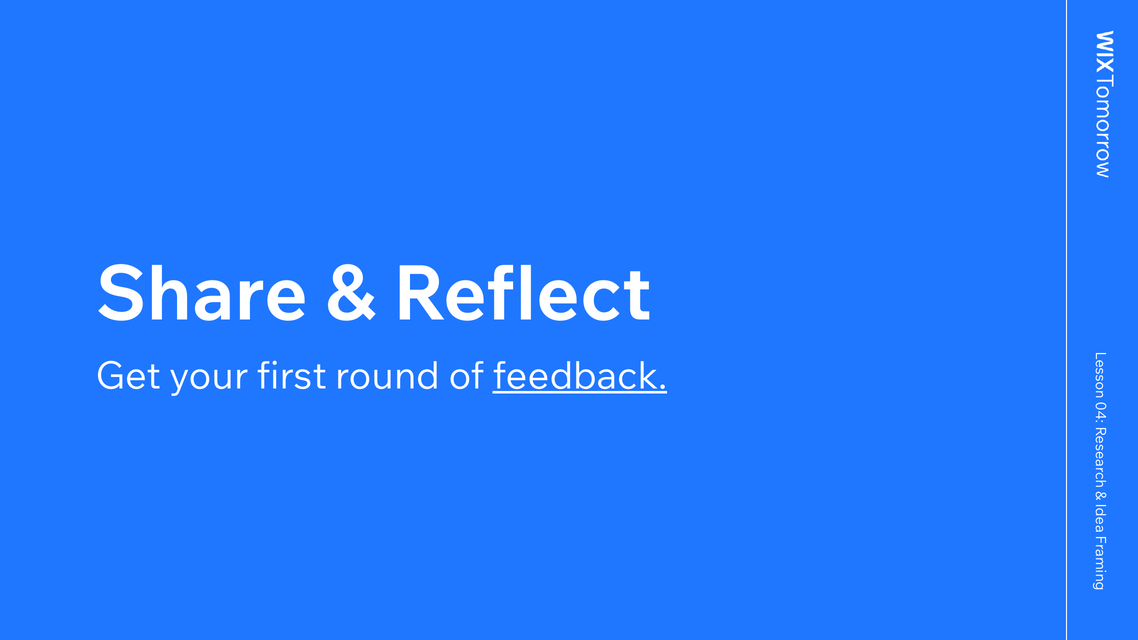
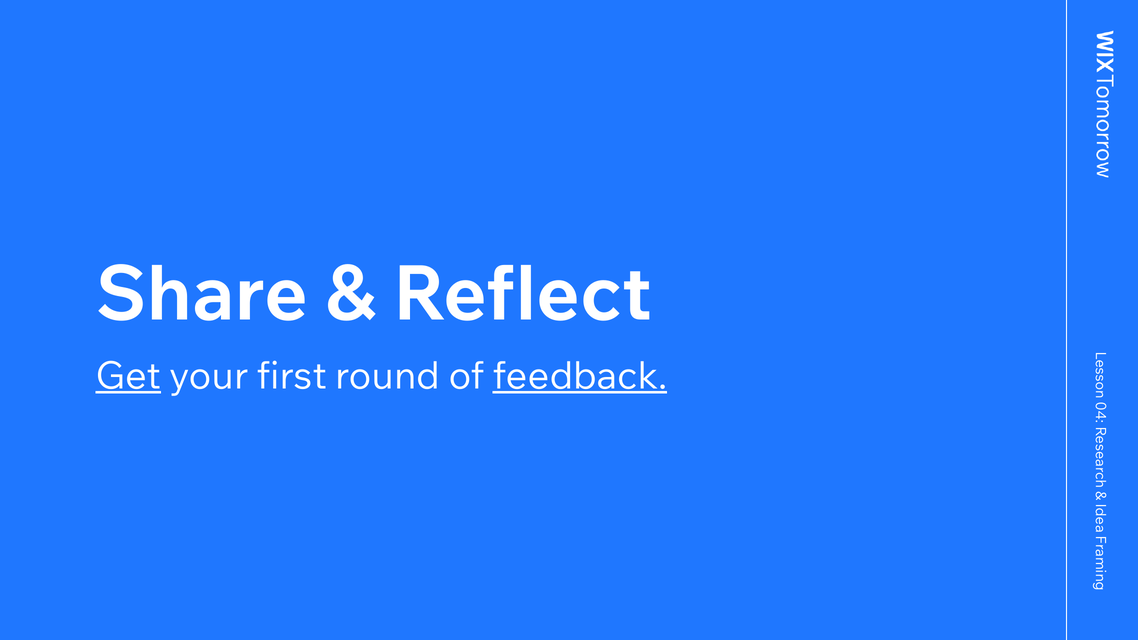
Get underline: none -> present
